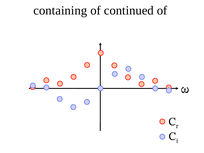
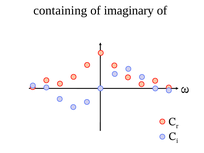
continued: continued -> imaginary
